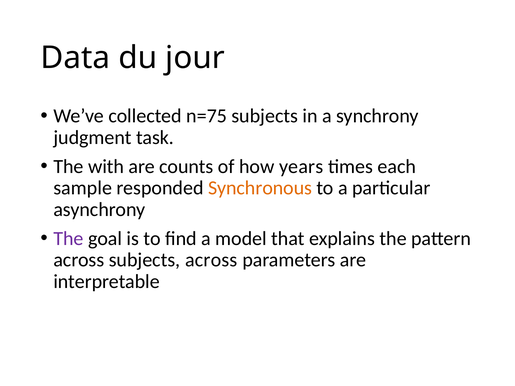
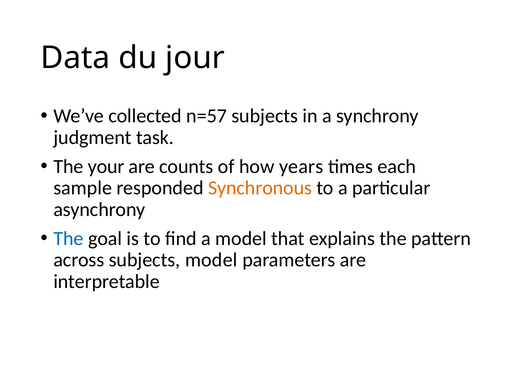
n=75: n=75 -> n=57
with: with -> your
The at (69, 239) colour: purple -> blue
subjects across: across -> model
